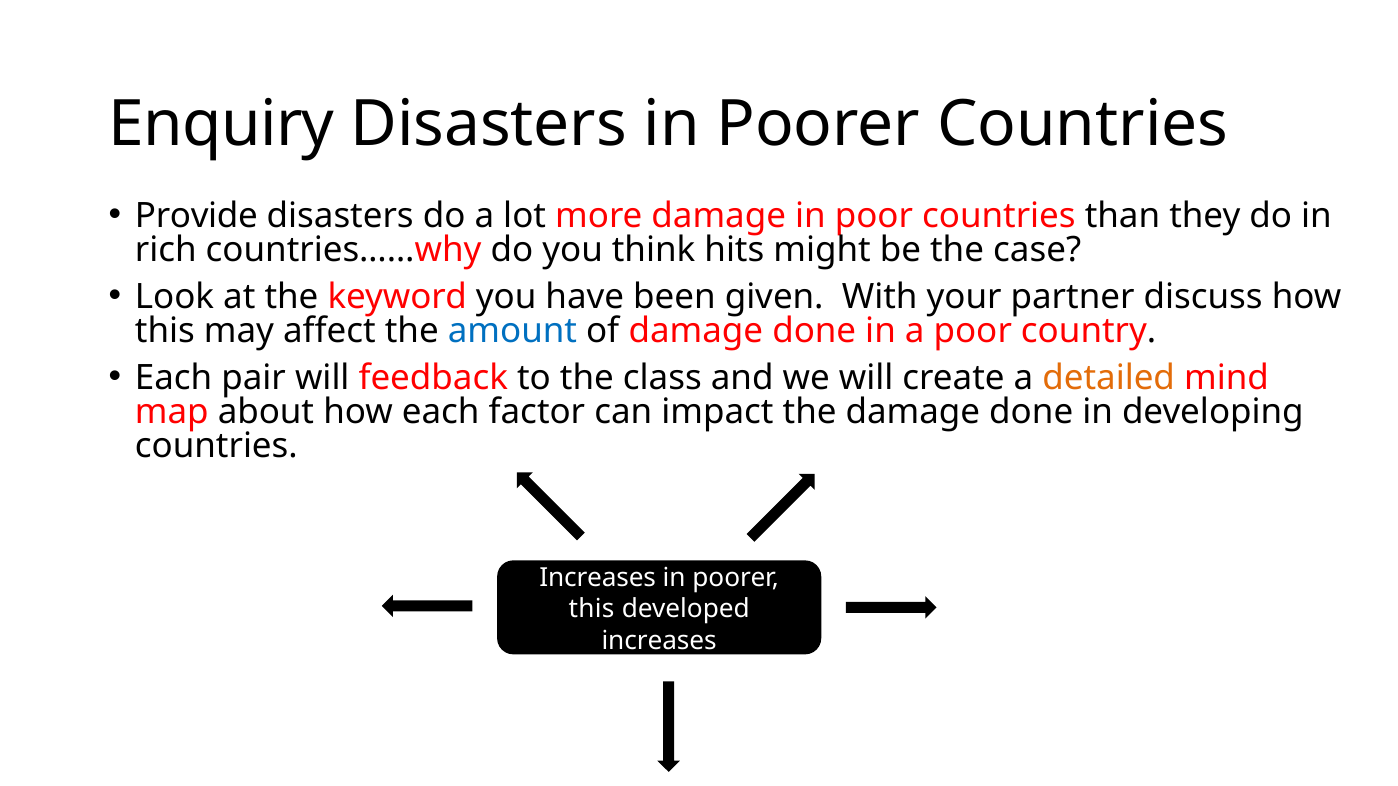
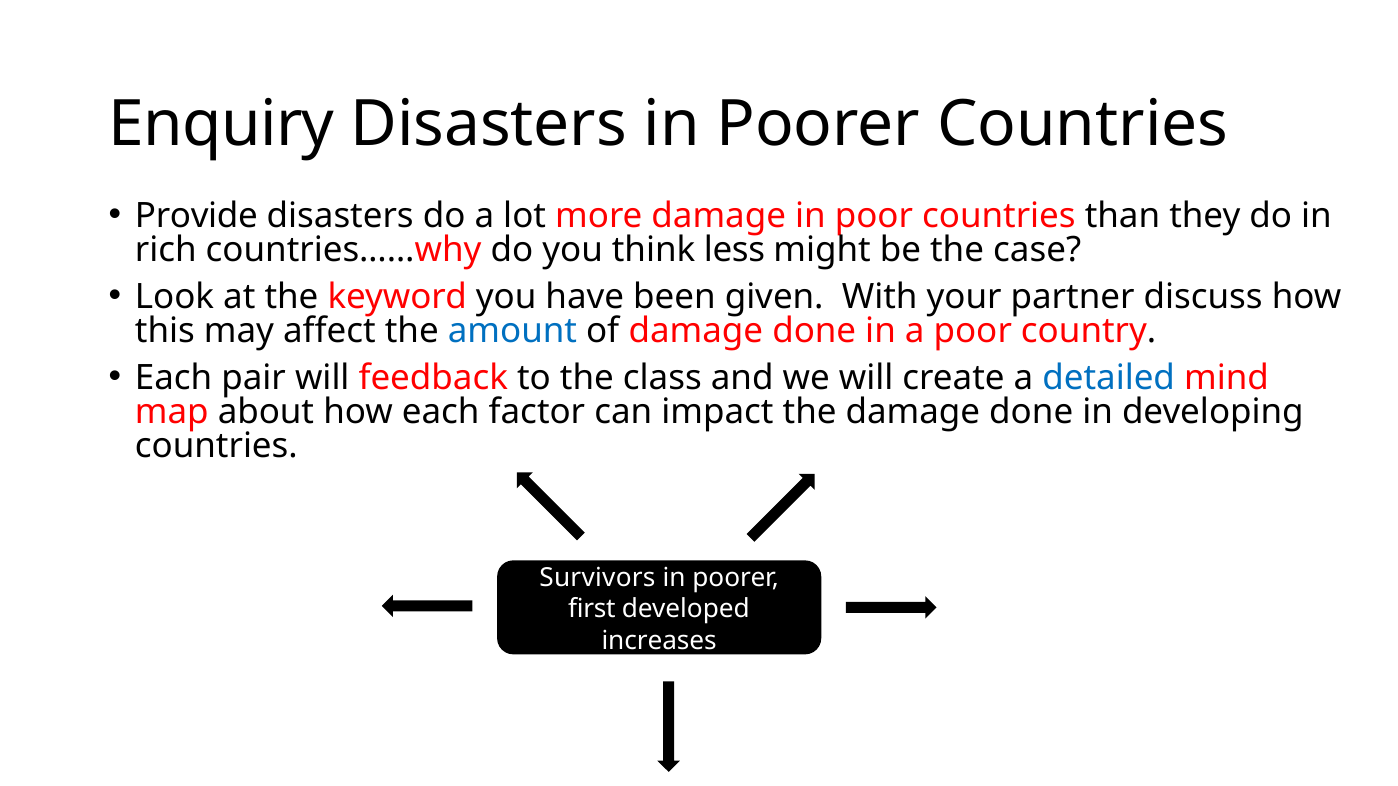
hits: hits -> less
detailed colour: orange -> blue
Increases at (598, 578): Increases -> Survivors
this at (592, 609): this -> first
